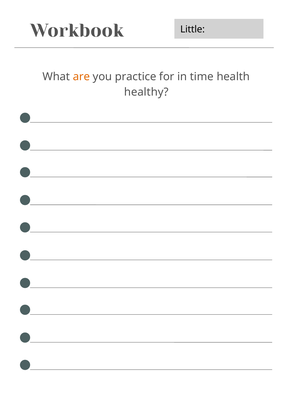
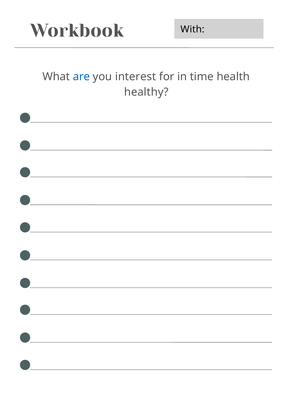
Little: Little -> With
are colour: orange -> blue
practice: practice -> interest
